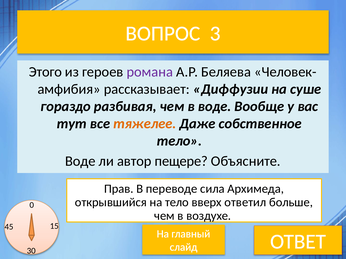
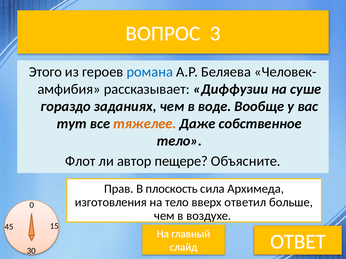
романа colour: purple -> blue
разбивая: разбивая -> заданиях
Воде at (80, 162): Воде -> Флот
переводе: переводе -> плоскость
открывшийся: открывшийся -> изготовления
